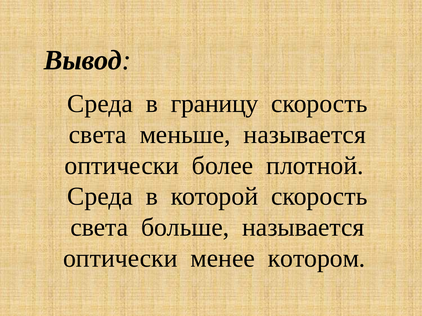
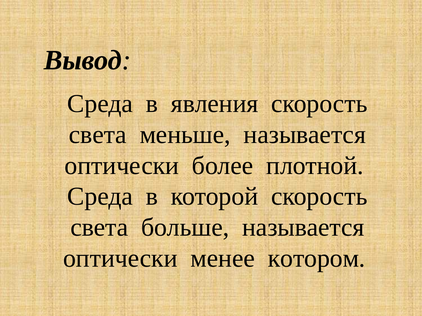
границу: границу -> явления
